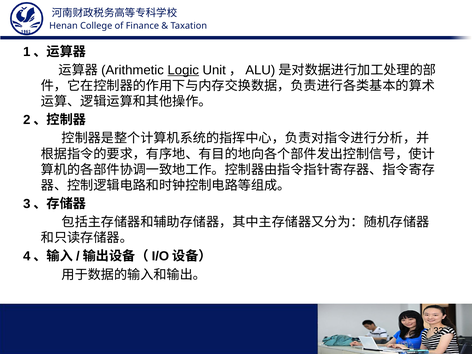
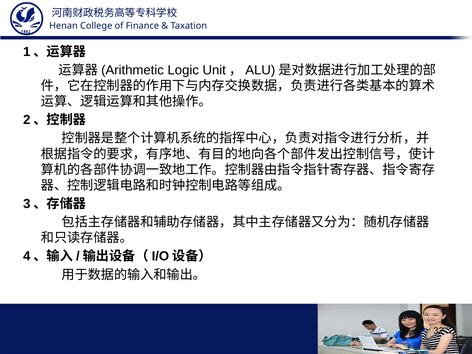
Logic underline: present -> none
